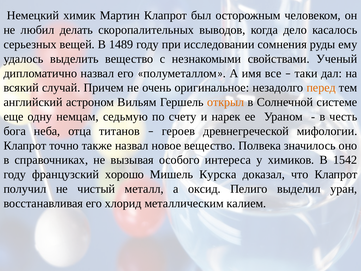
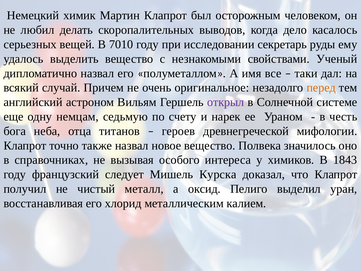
1489: 1489 -> 7010
сомнения: сомнения -> секретарь
открыл colour: orange -> purple
1542: 1542 -> 1843
хорошо: хорошо -> следует
